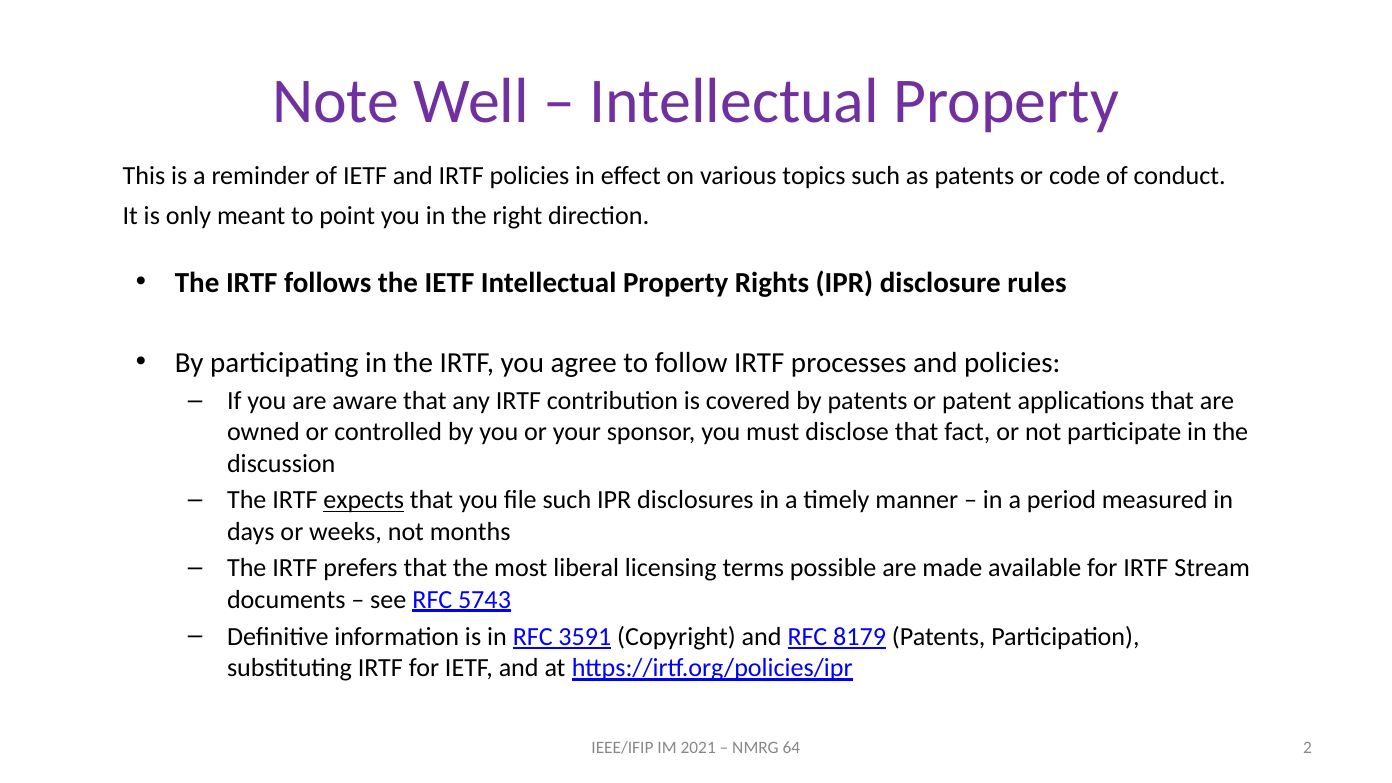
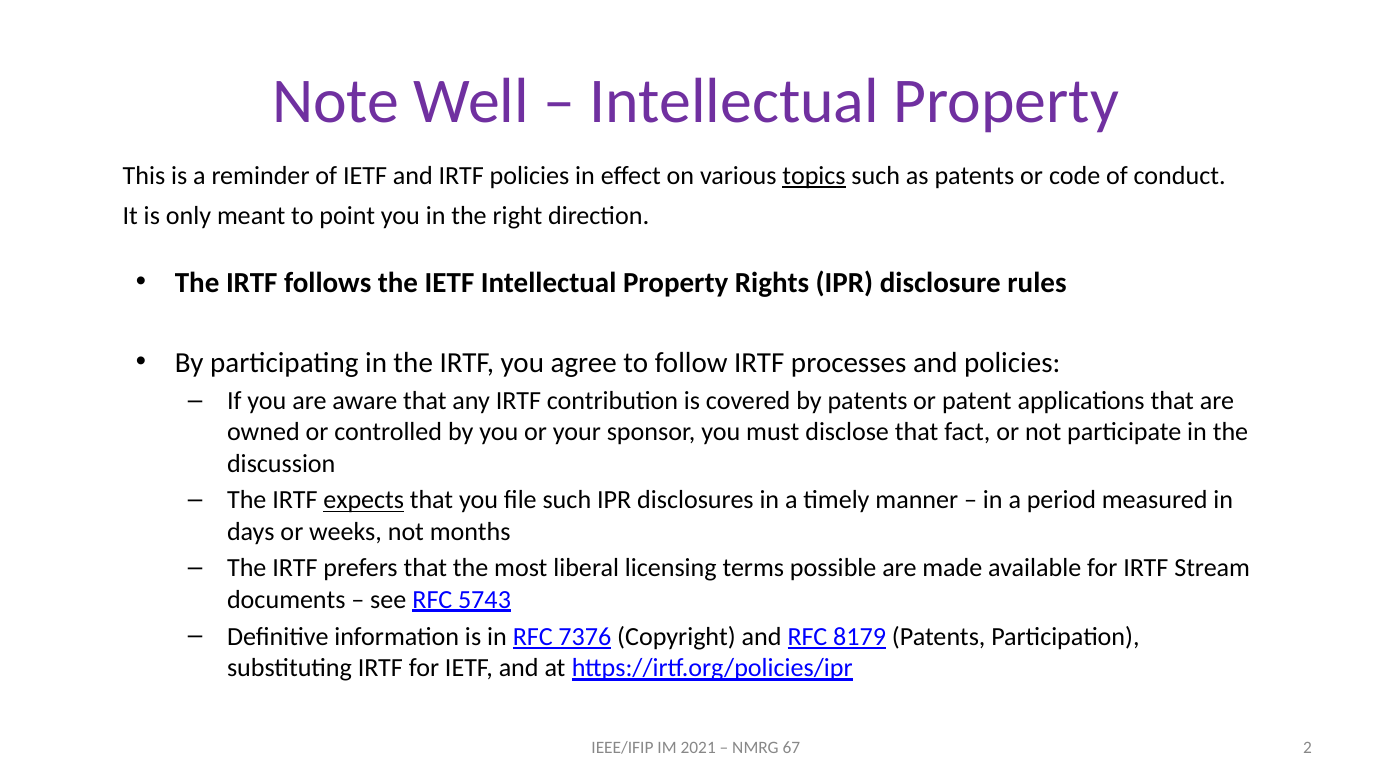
topics underline: none -> present
3591: 3591 -> 7376
64: 64 -> 67
